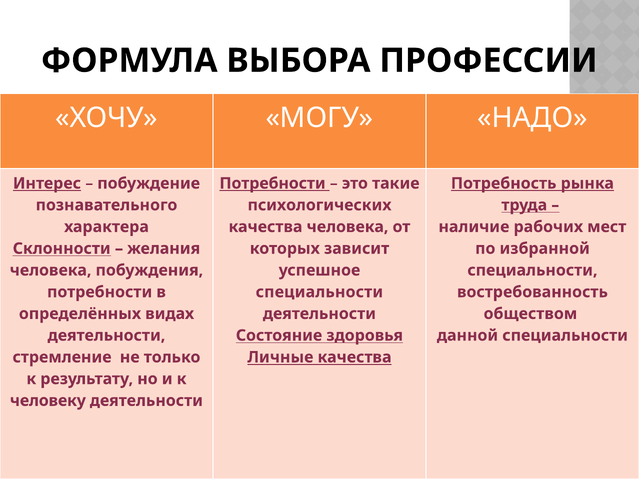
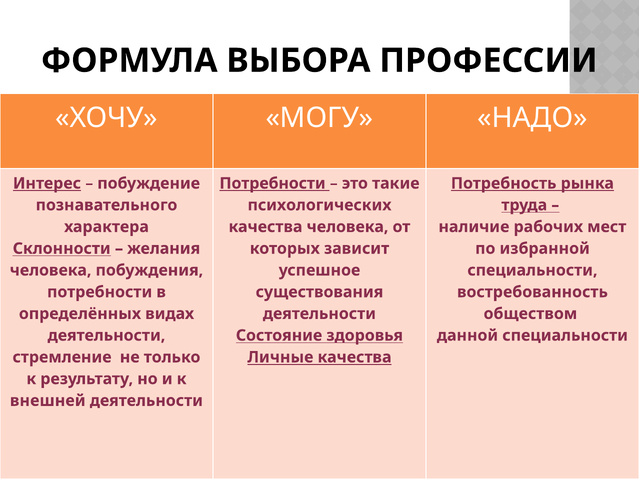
специальности at (319, 292): специальности -> существования
человеку: человеку -> внешней
